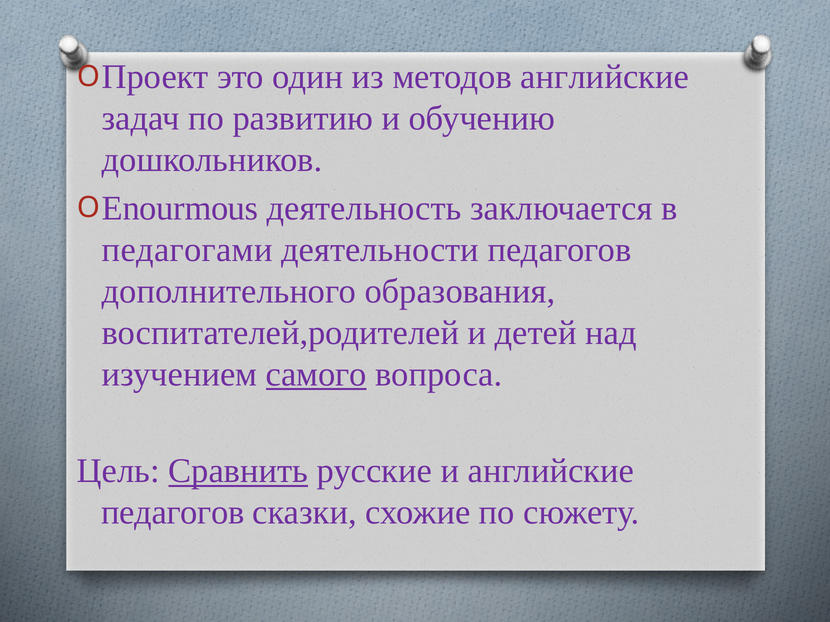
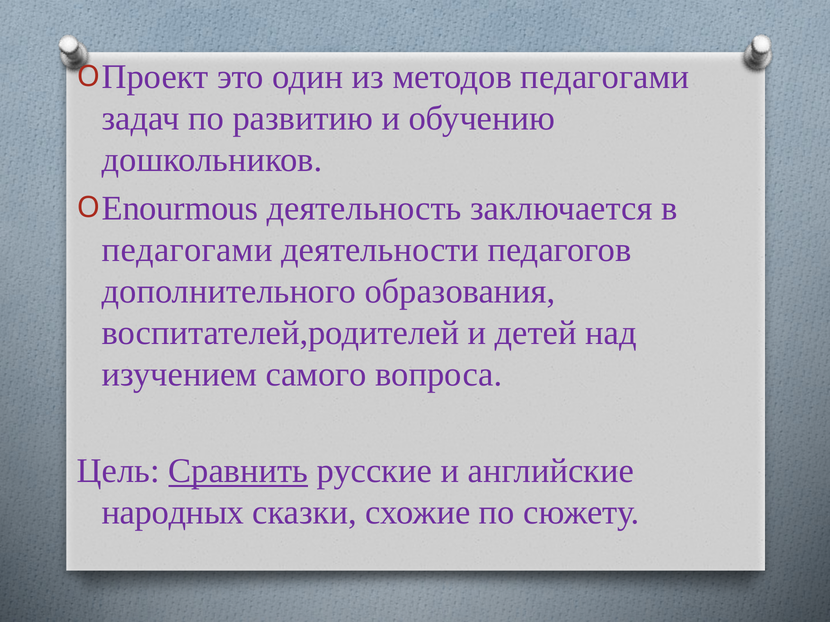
методов английские: английские -> педагогами
самого underline: present -> none
педагогов at (173, 513): педагогов -> народных
